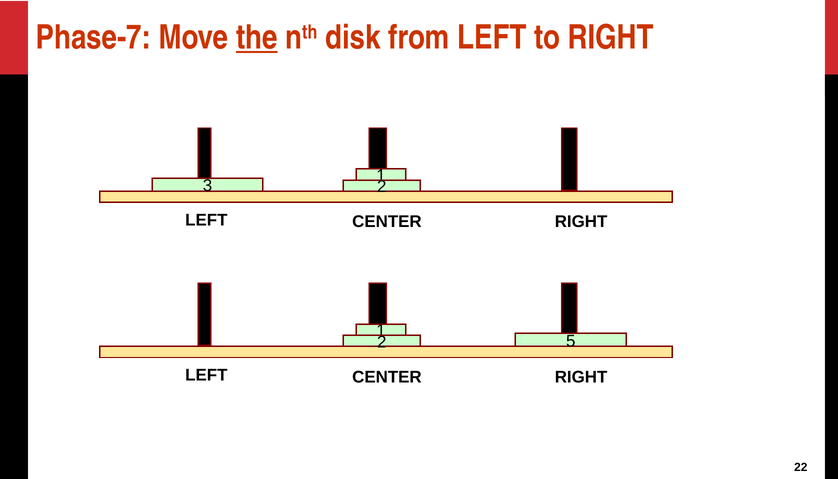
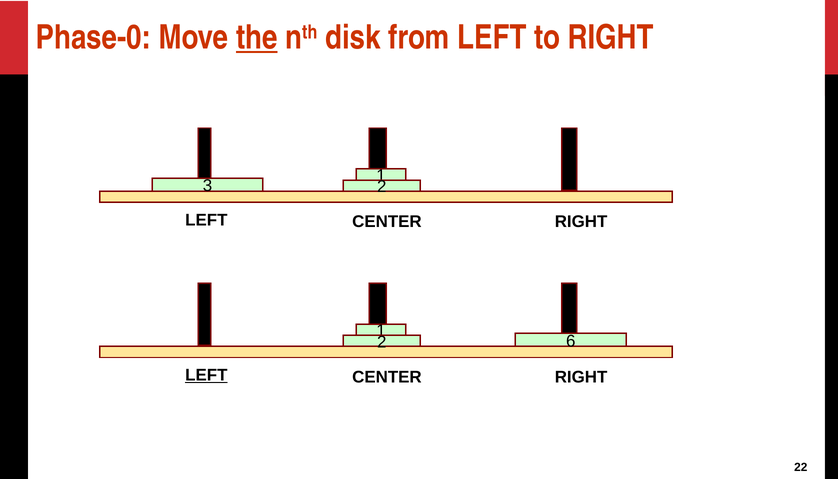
Phase-7: Phase-7 -> Phase-0
5: 5 -> 6
LEFT at (206, 375) underline: none -> present
